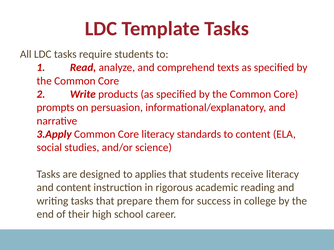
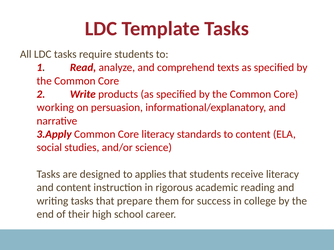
prompts: prompts -> working
